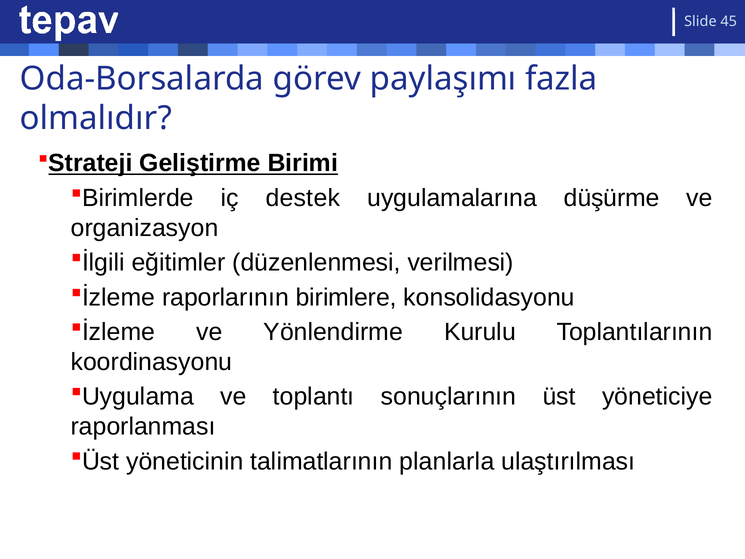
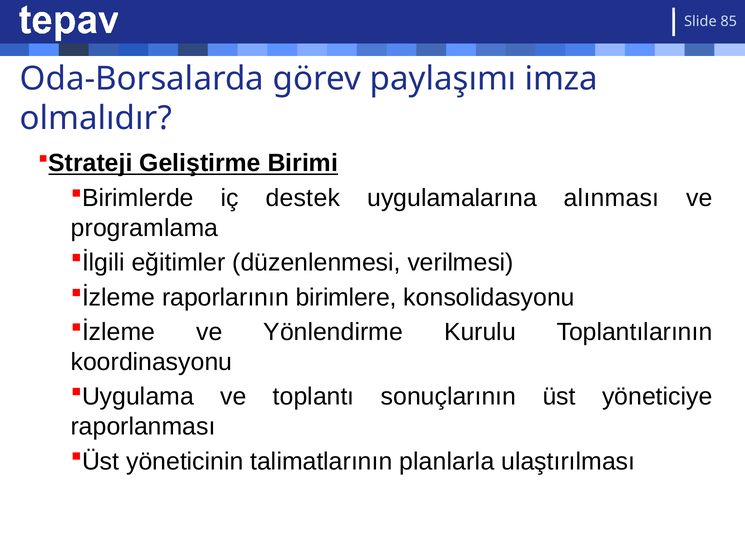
45: 45 -> 85
fazla: fazla -> imza
düşürme: düşürme -> alınması
organizasyon: organizasyon -> programlama
